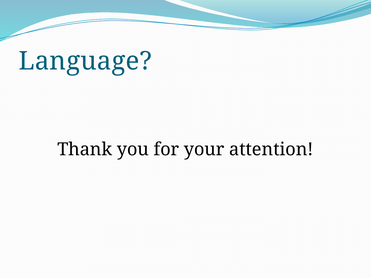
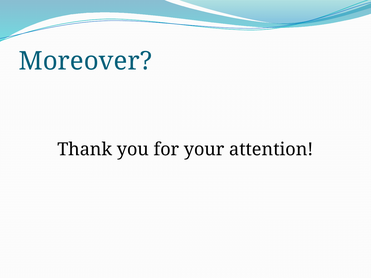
Language: Language -> Moreover
